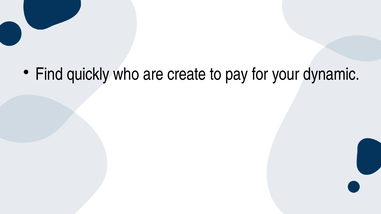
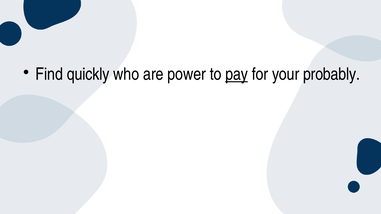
create: create -> power
pay underline: none -> present
dynamic: dynamic -> probably
